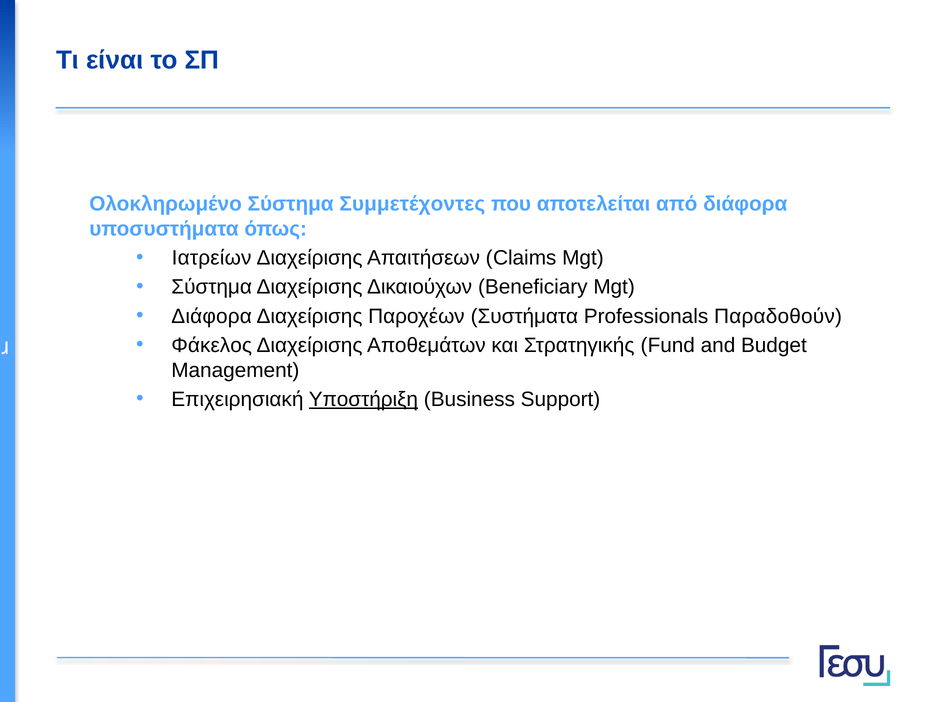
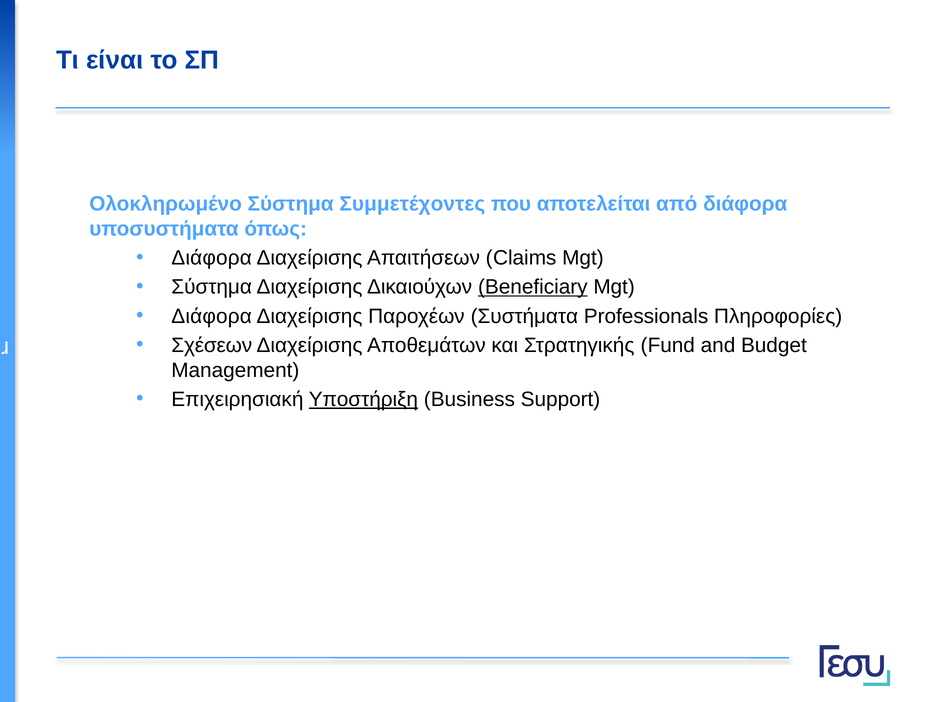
Ιατρείων at (212, 258): Ιατρείων -> Διάφορα
Beneficiary underline: none -> present
Παραδοθούν: Παραδοθούν -> Πληροφορίες
Φάκελος: Φάκελος -> Σχέσεων
